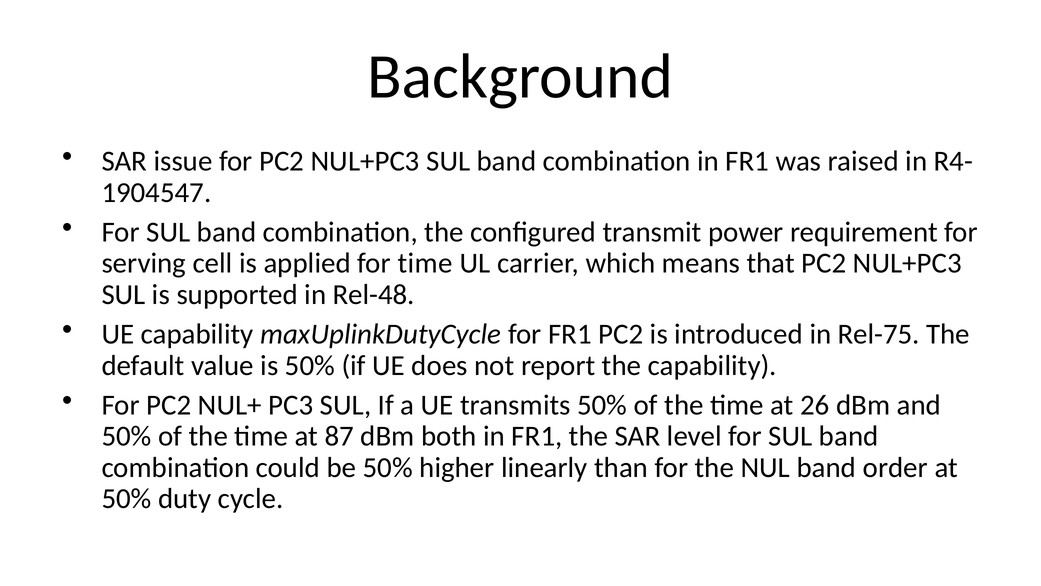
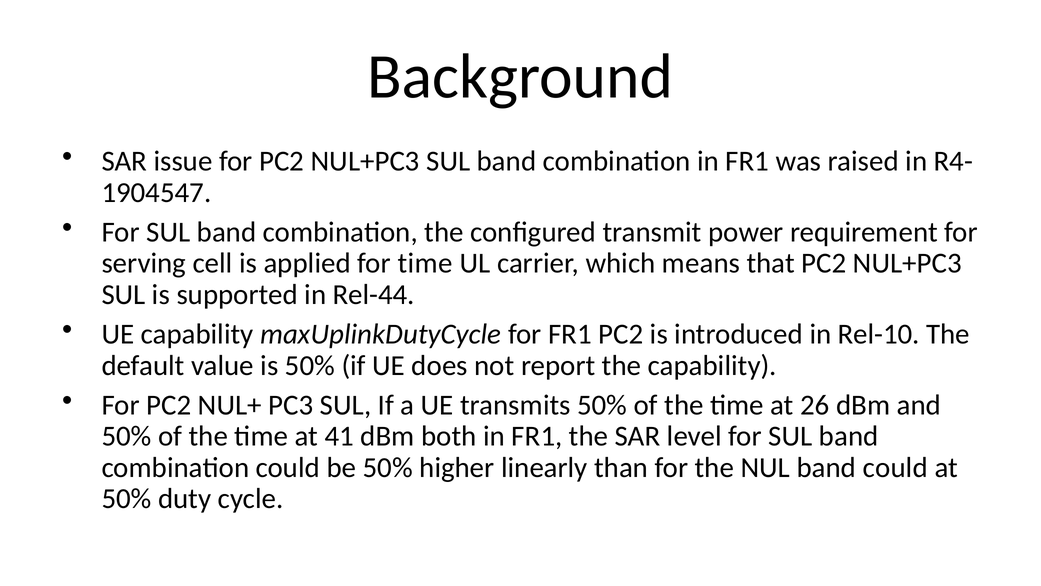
Rel-48: Rel-48 -> Rel-44
Rel-75: Rel-75 -> Rel-10
87: 87 -> 41
band order: order -> could
